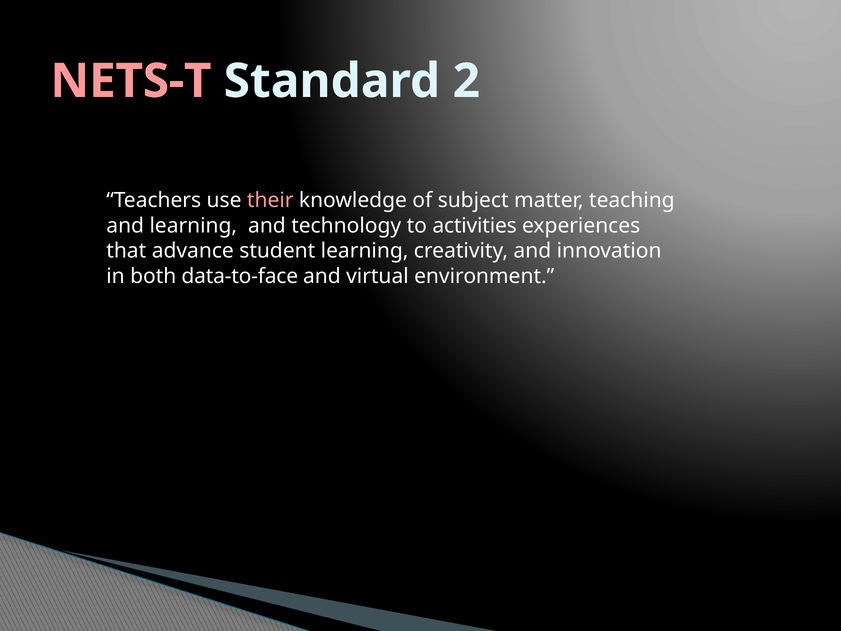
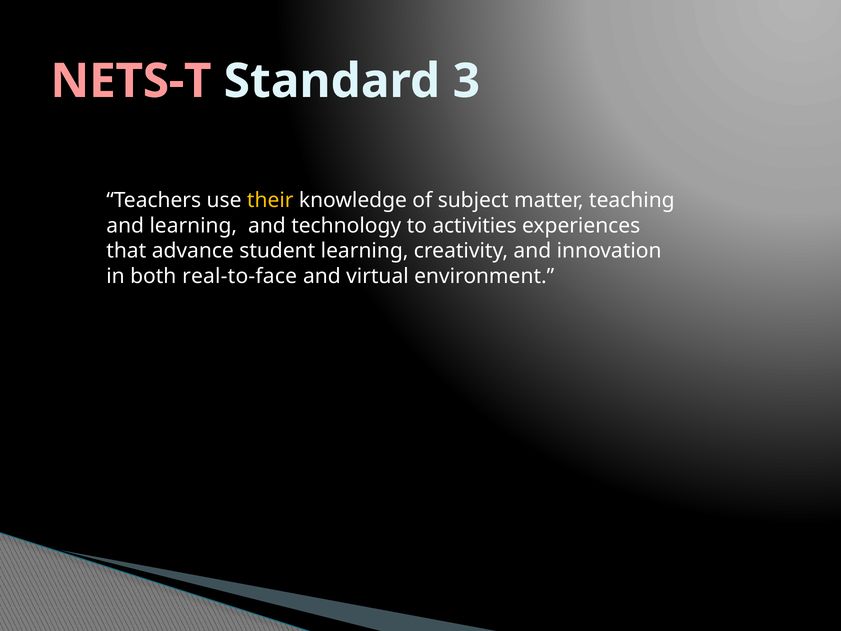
2: 2 -> 3
their colour: pink -> yellow
data-to-face: data-to-face -> real-to-face
